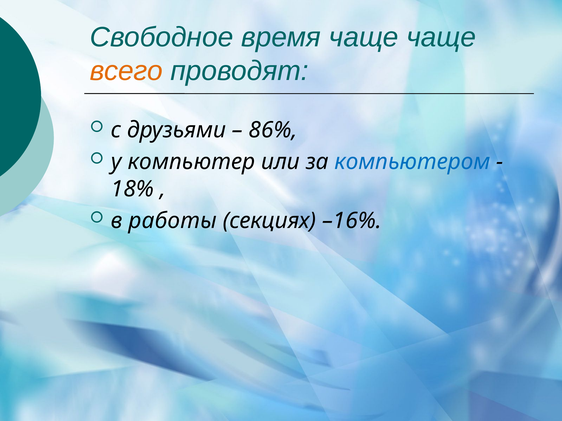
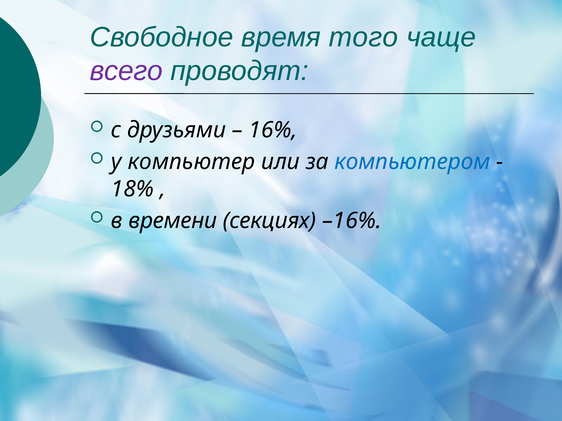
время чаще: чаще -> того
всего colour: orange -> purple
86%: 86% -> 16%
работы: работы -> времени
